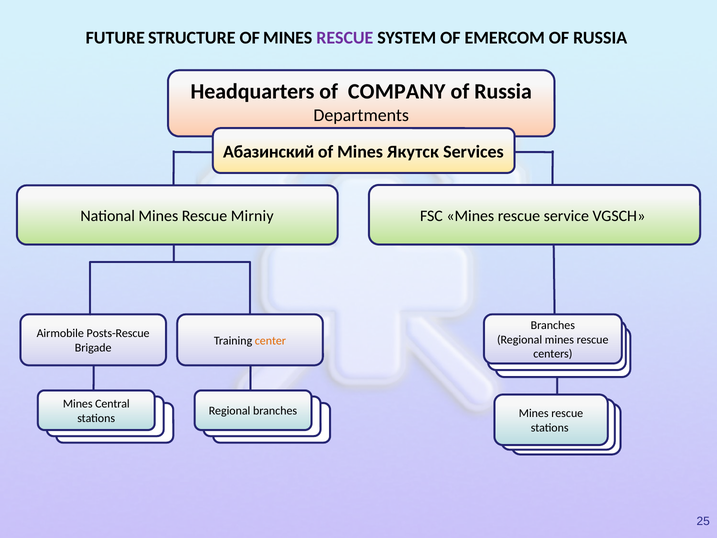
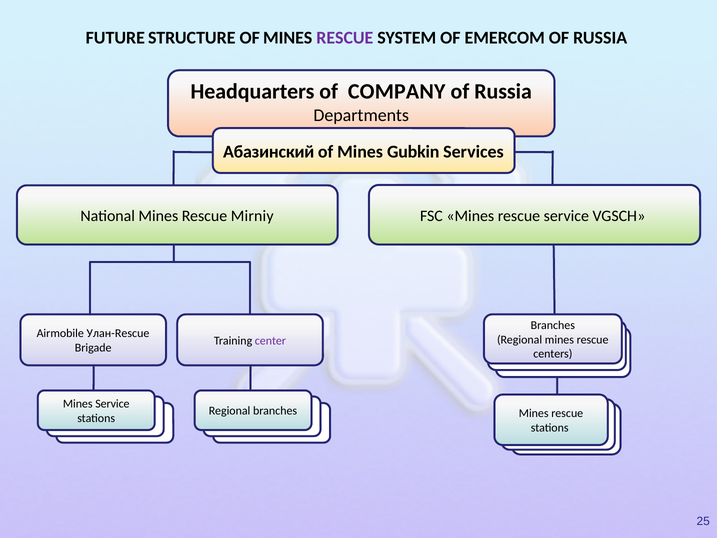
Якутск: Якутск -> Gubkin
Posts-Rescue: Posts-Rescue -> Улан-Rescue
center colour: orange -> purple
Mines Central: Central -> Service
